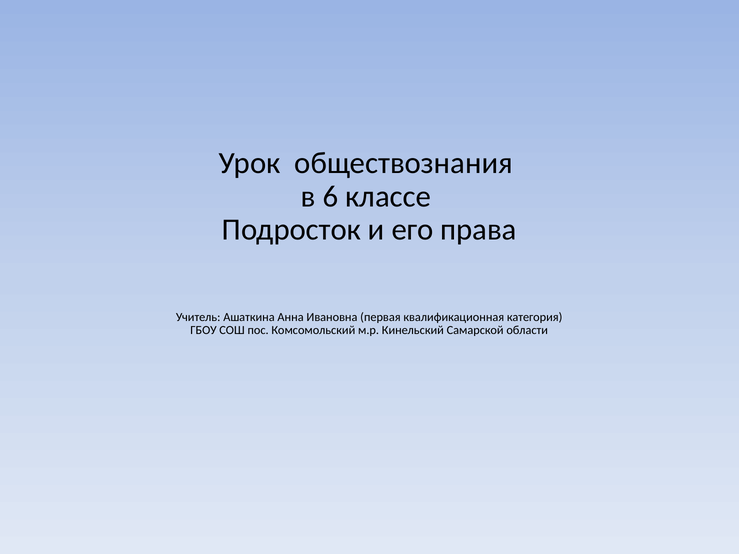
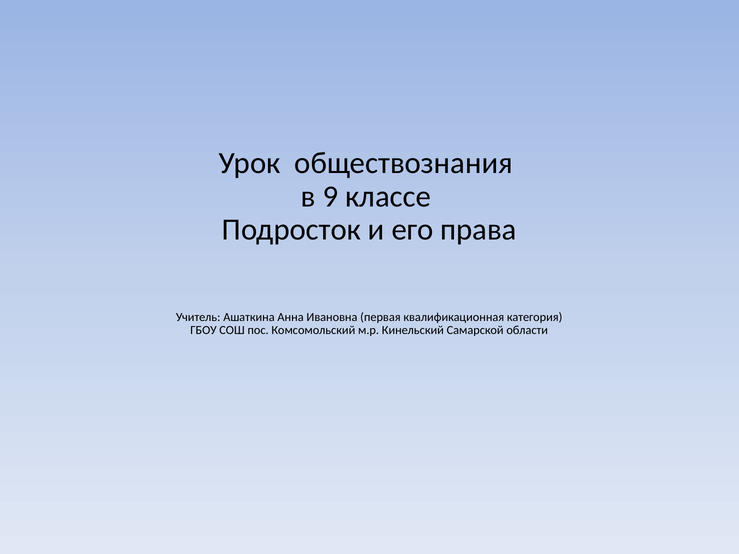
6: 6 -> 9
